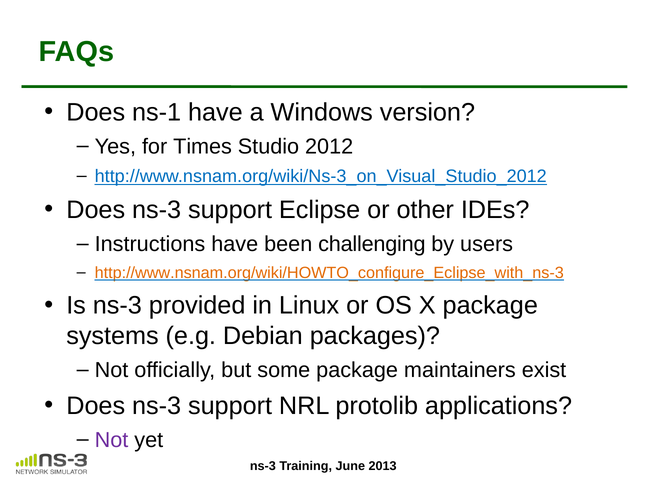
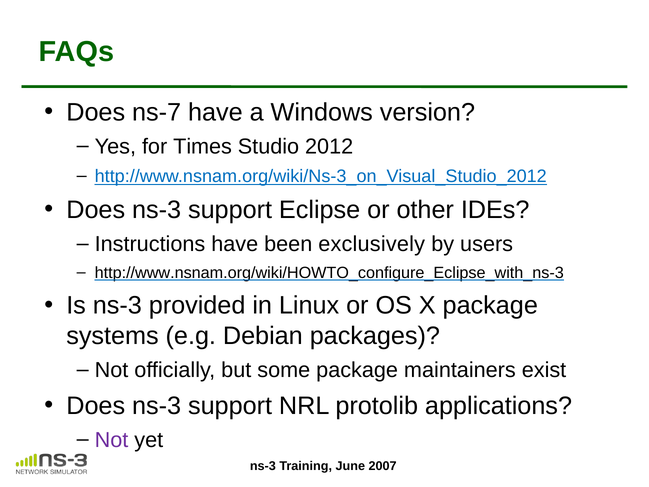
ns-1: ns-1 -> ns-7
challenging: challenging -> exclusively
http://www.nsnam.org/wiki/HOWTO_configure_Eclipse_with_ns-3 colour: orange -> black
2013: 2013 -> 2007
